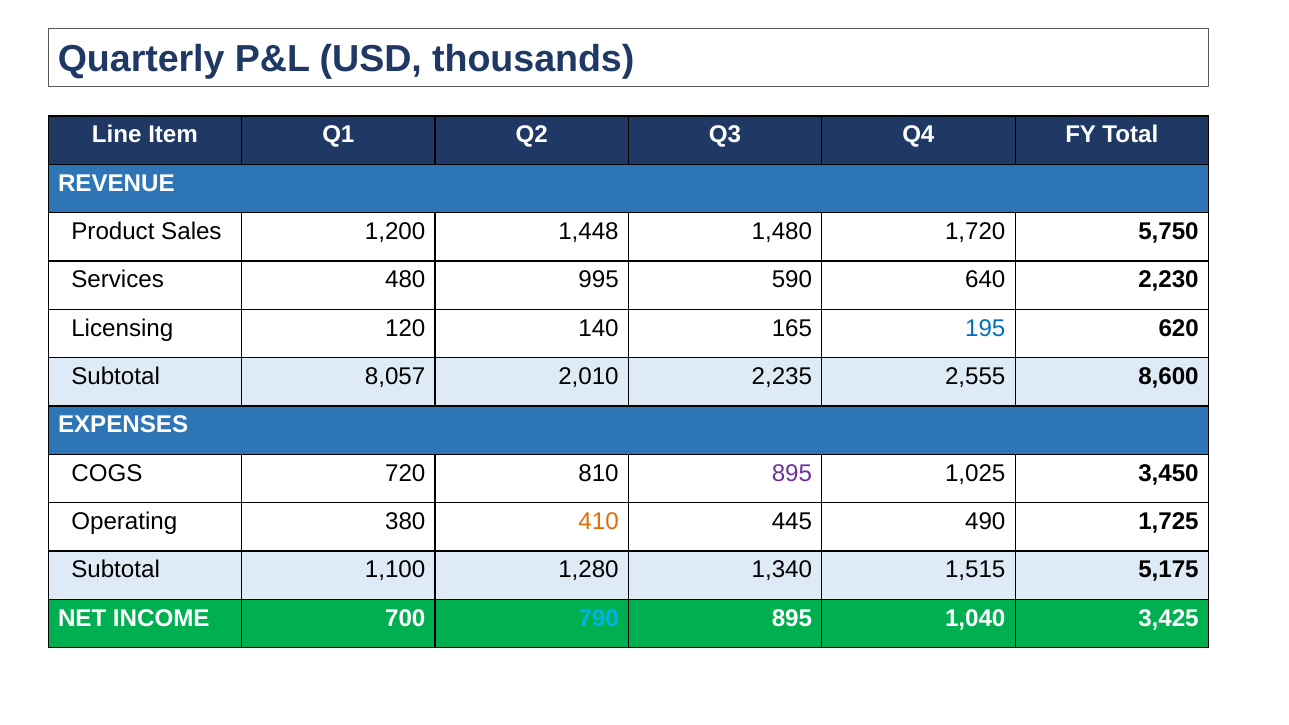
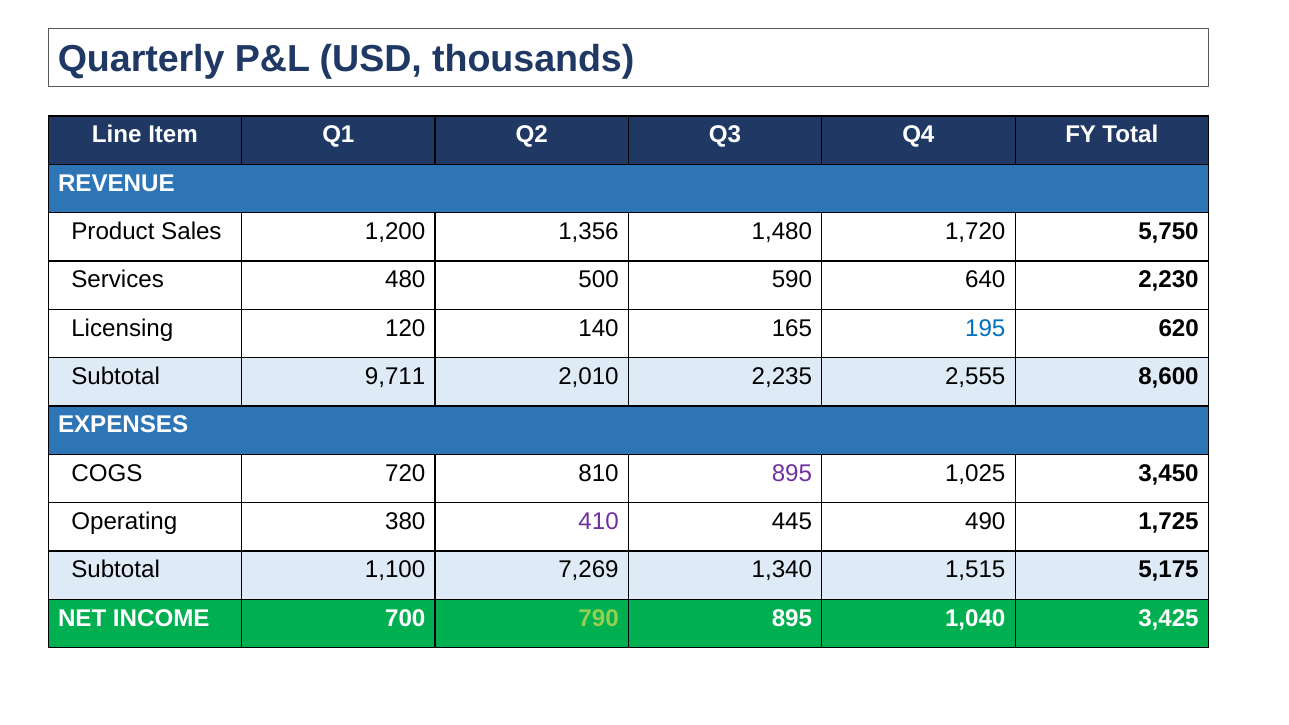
1,448: 1,448 -> 1,356
995: 995 -> 500
8,057: 8,057 -> 9,711
410 colour: orange -> purple
1,280: 1,280 -> 7,269
790 colour: light blue -> light green
